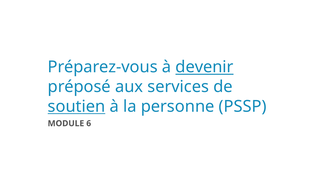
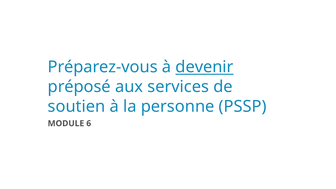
soutien underline: present -> none
